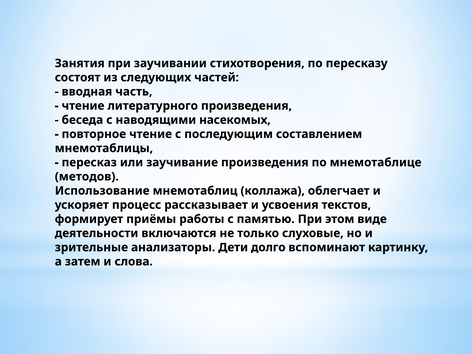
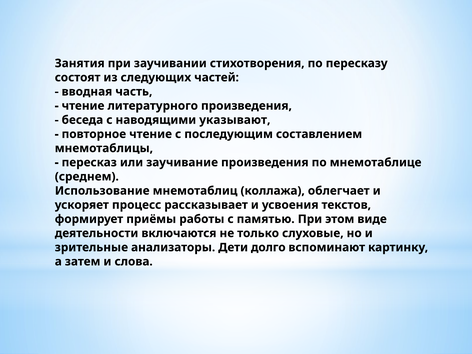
насекомых: насекомых -> указывают
методов: методов -> среднем
